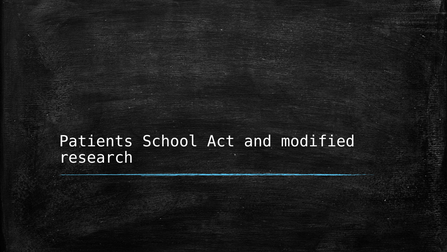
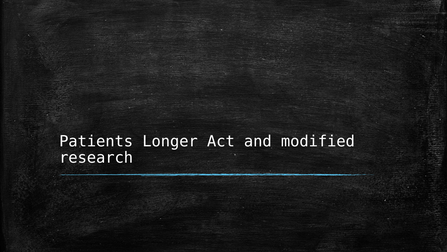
School: School -> Longer
